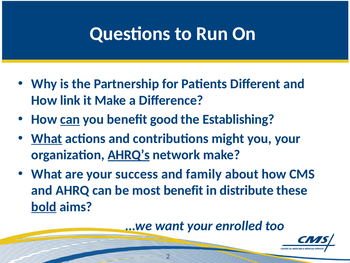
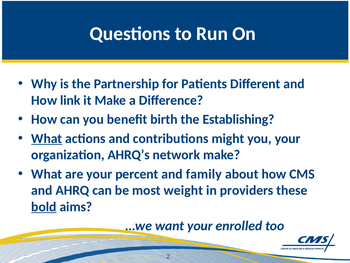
can at (70, 119) underline: present -> none
good: good -> birth
AHRQ’s underline: present -> none
success: success -> percent
most benefit: benefit -> weight
distribute: distribute -> providers
